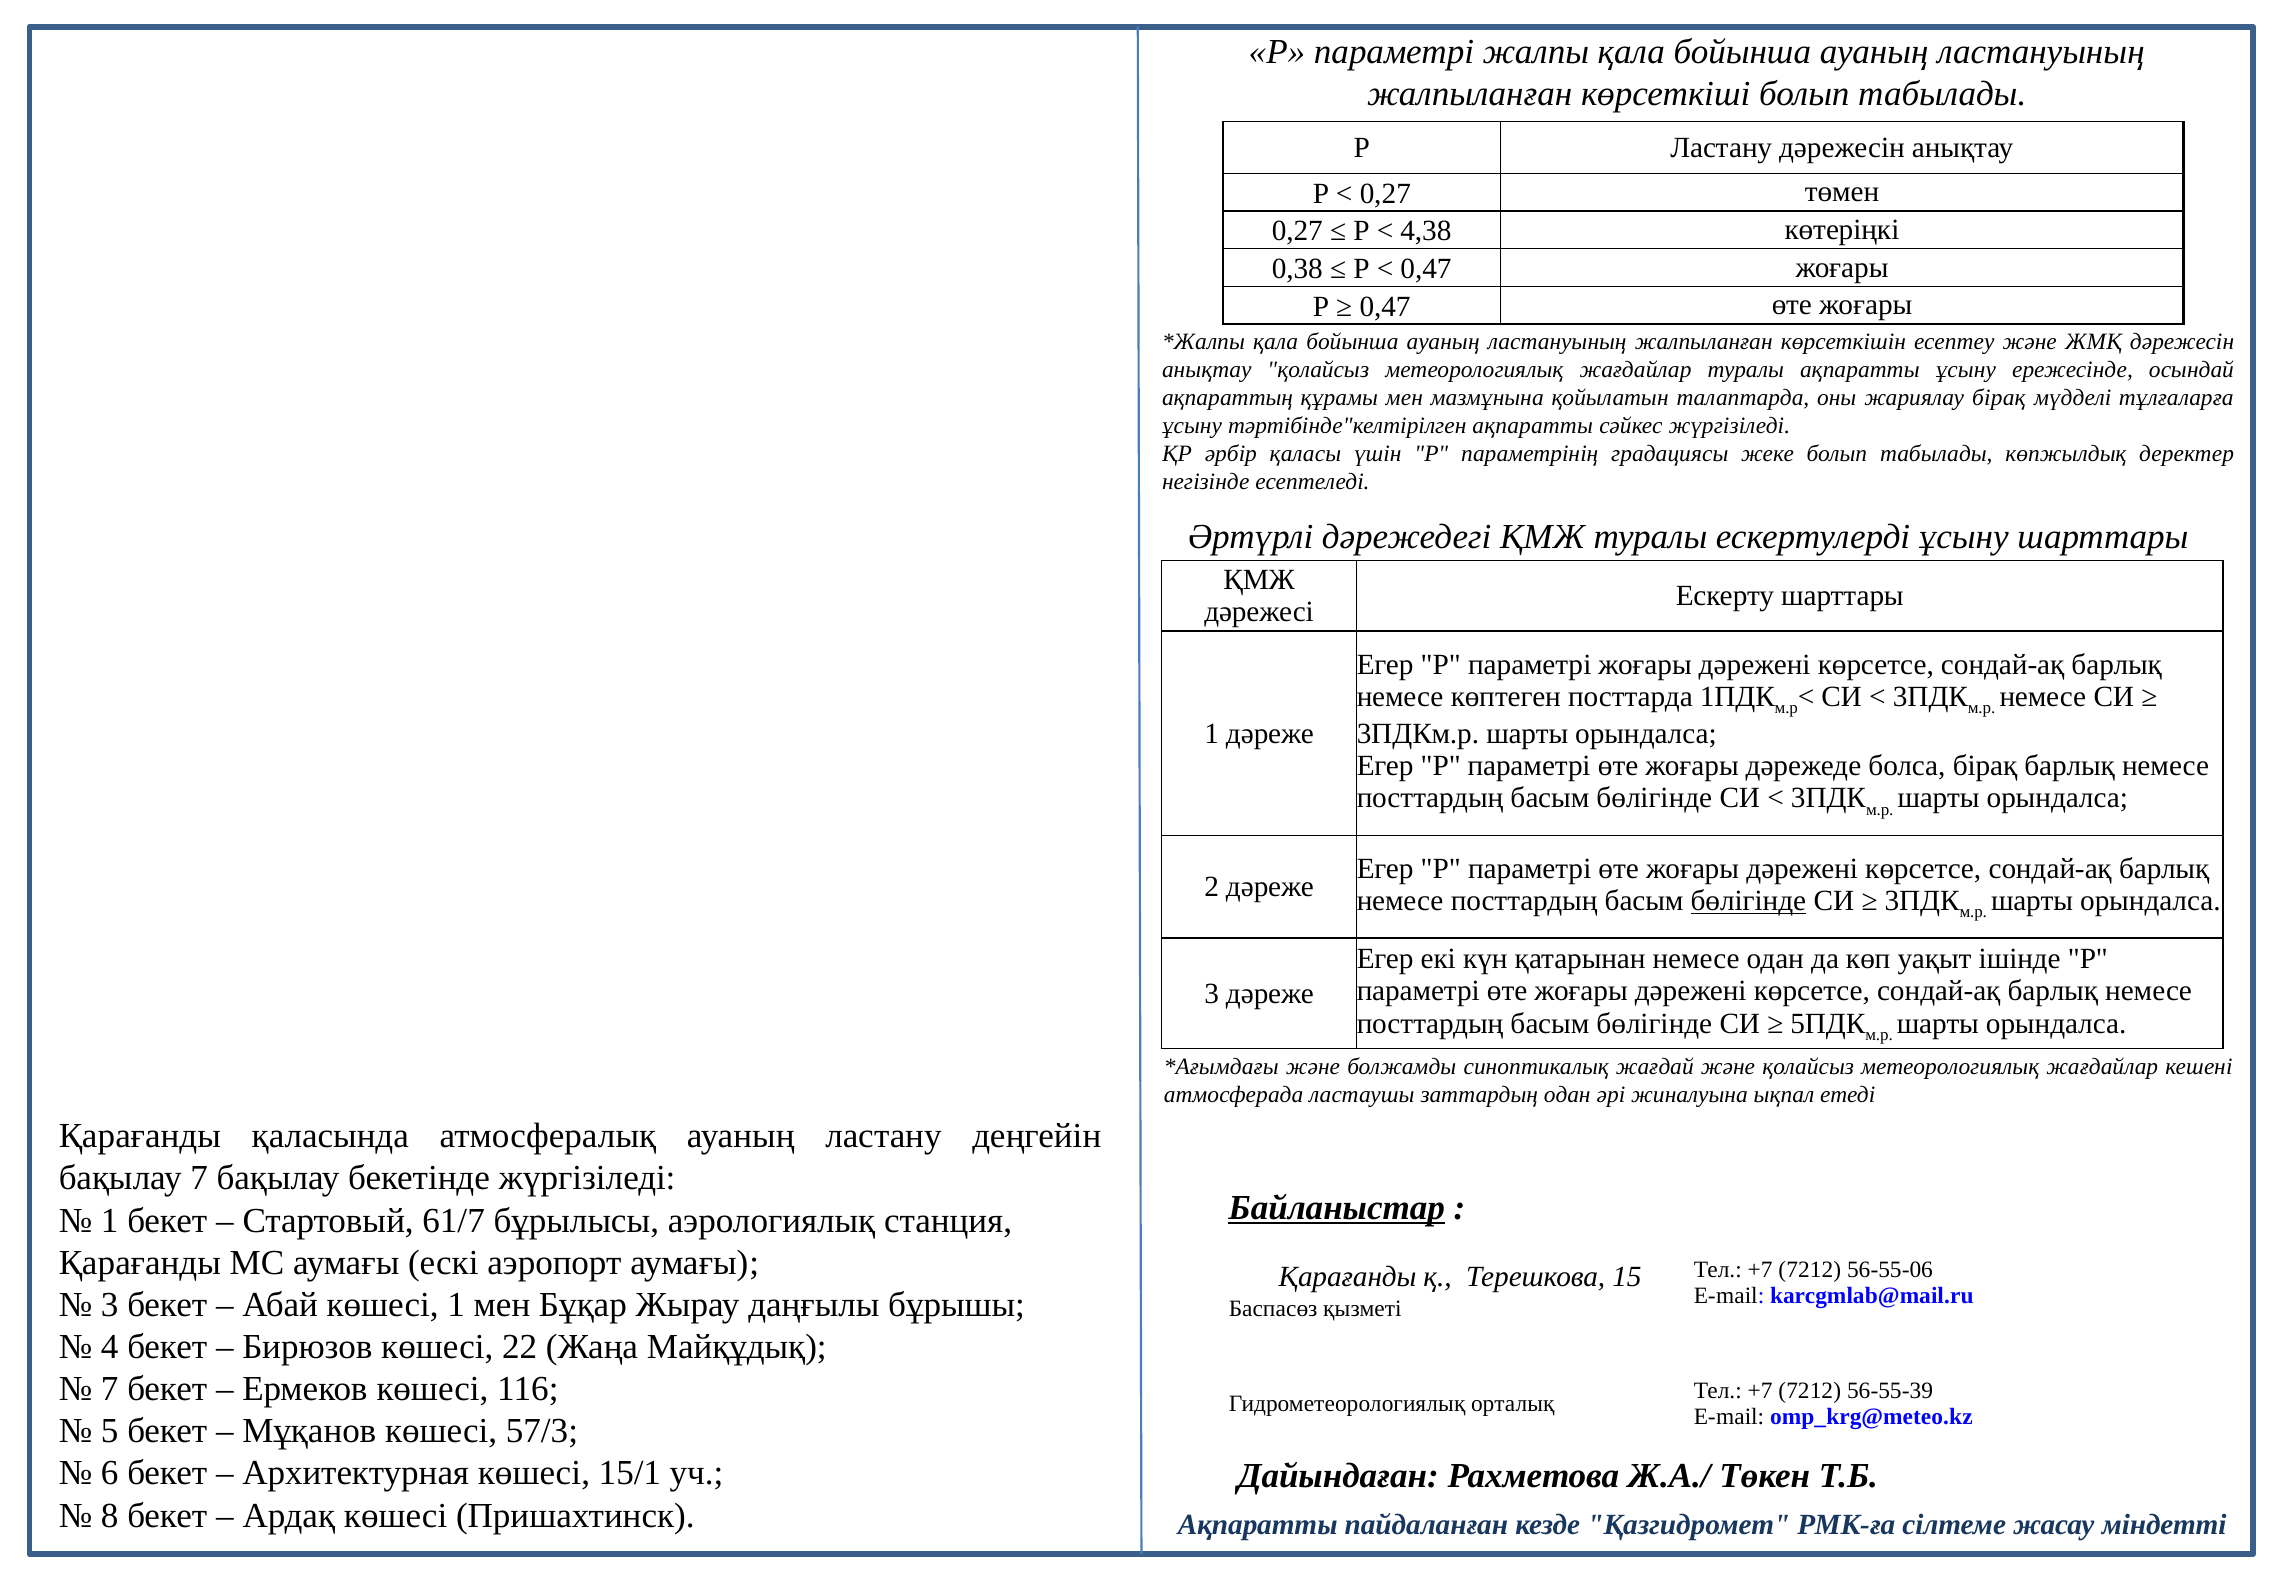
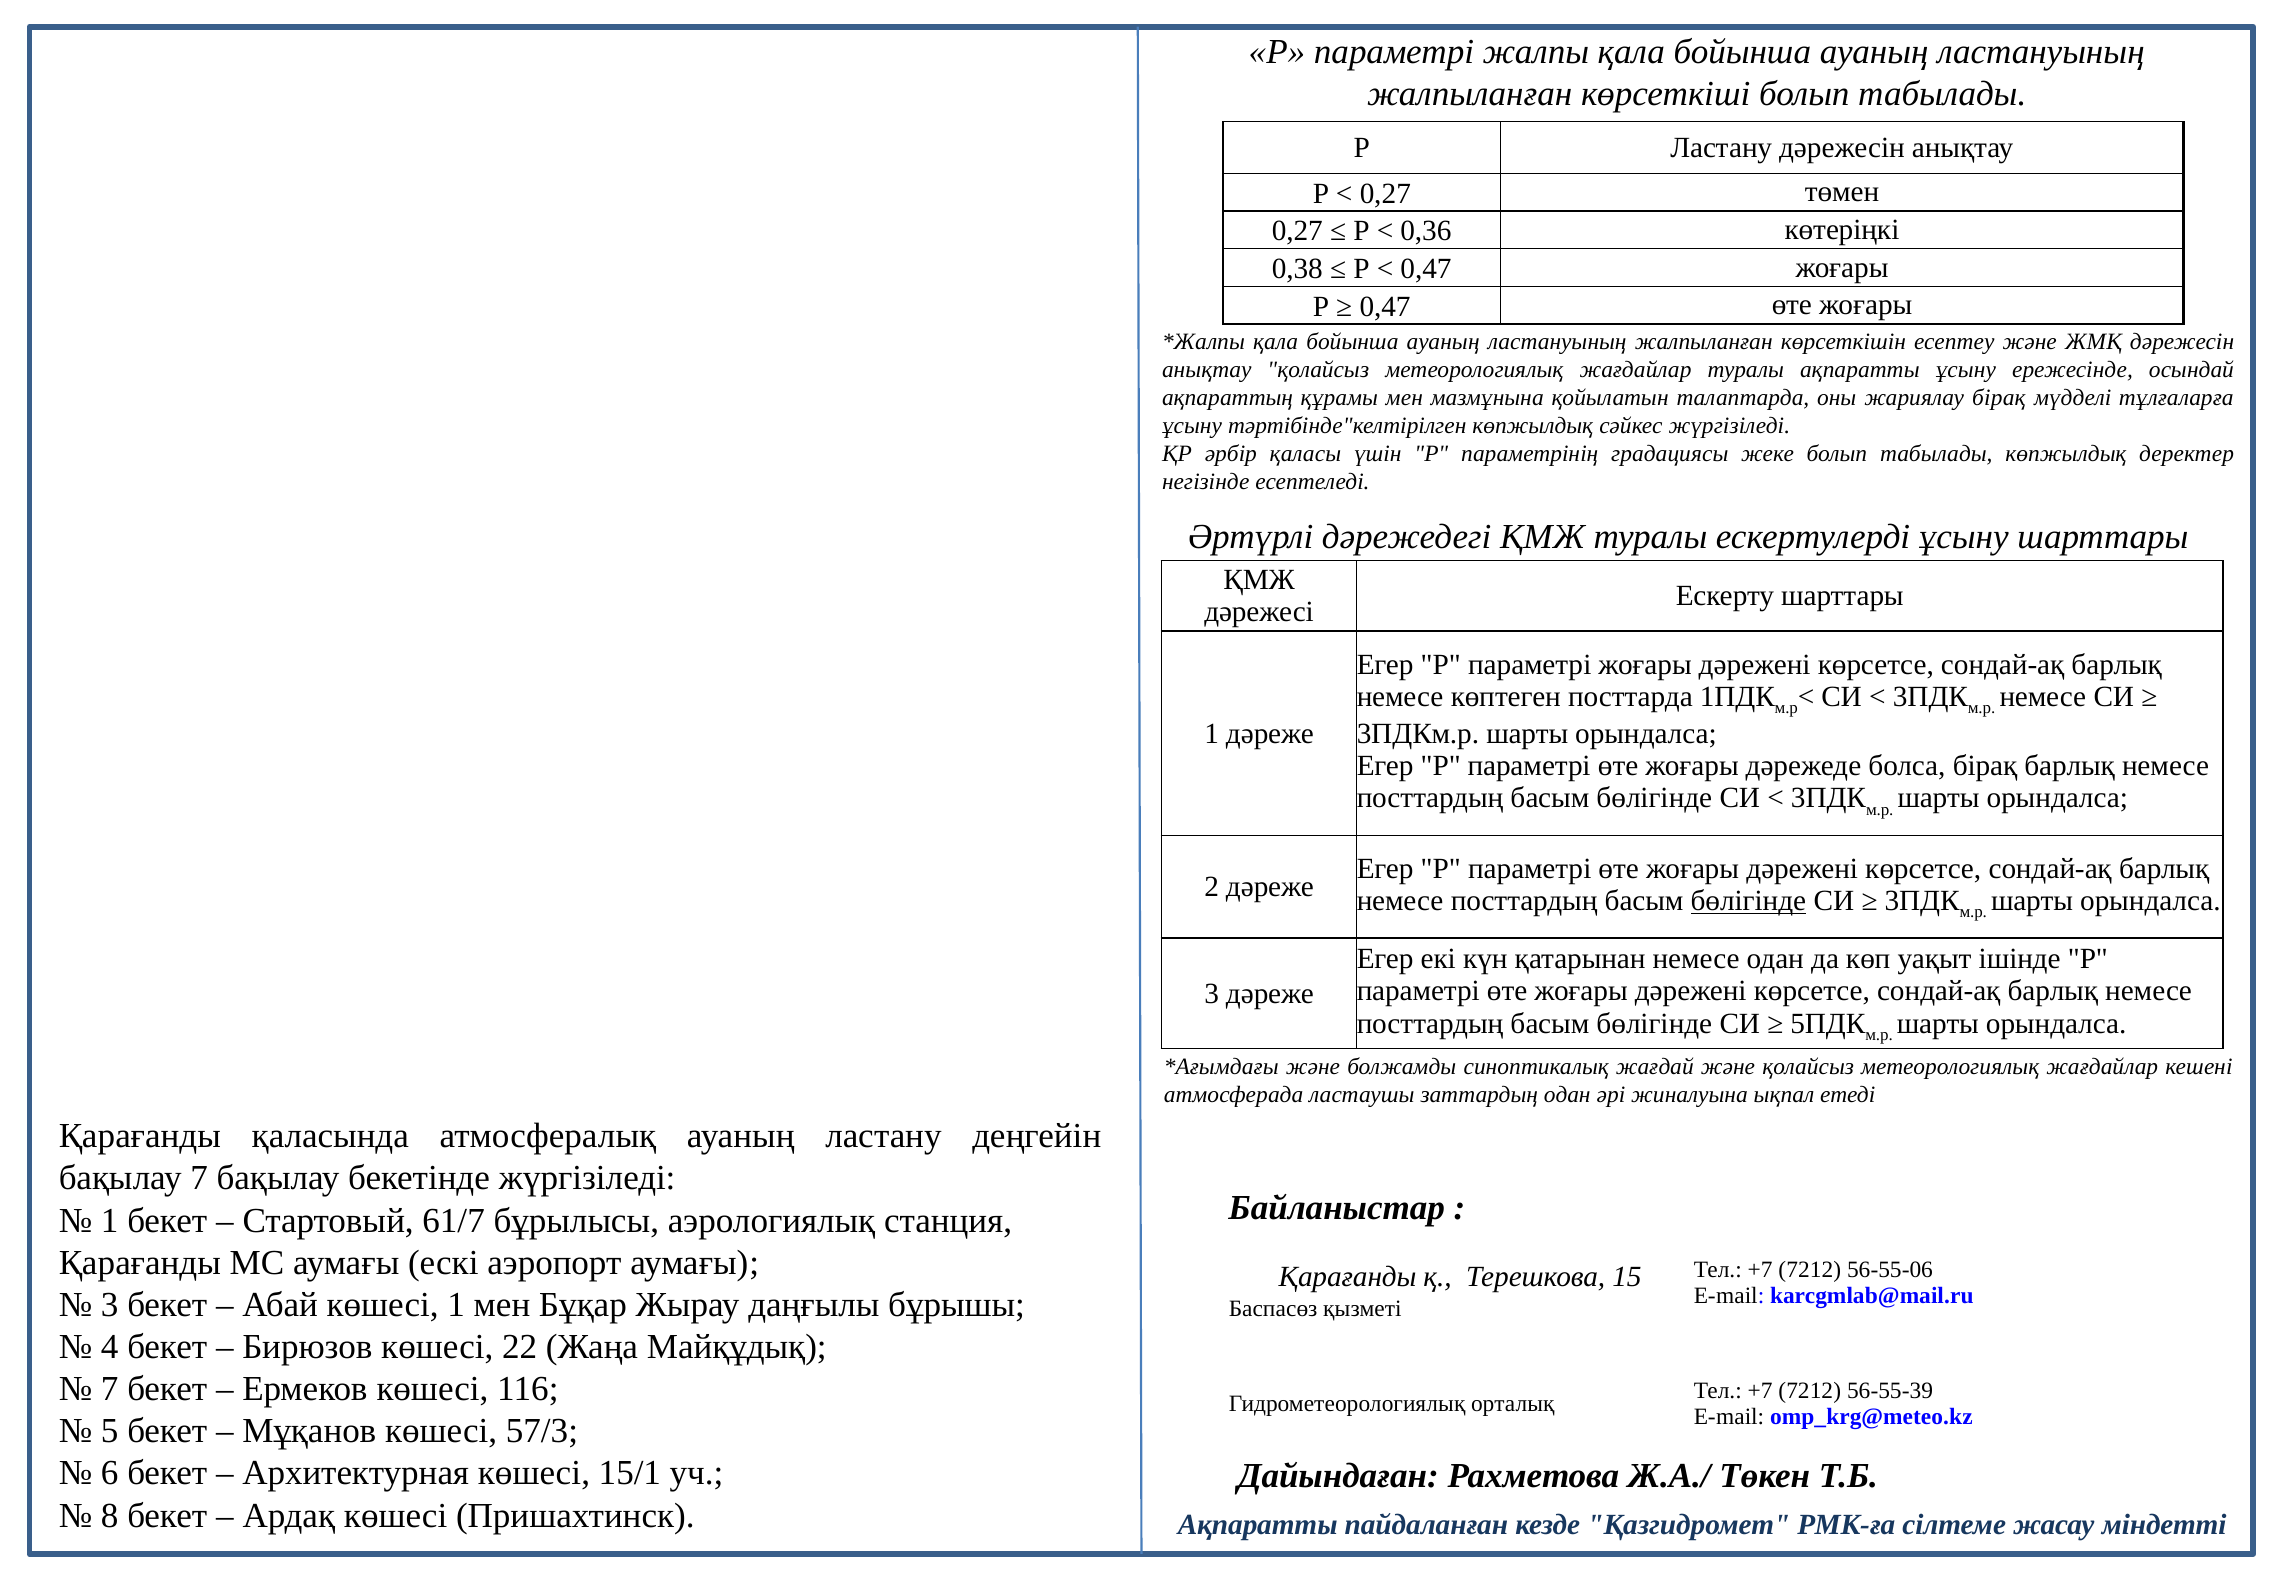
4,38: 4,38 -> 0,36
тәртібінде"келтірілген ақпаратты: ақпаратты -> көпжылдық
Байланыстар underline: present -> none
